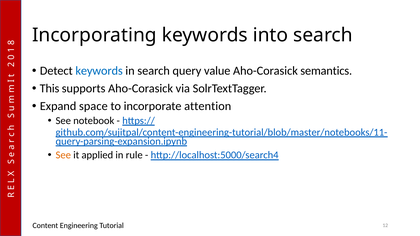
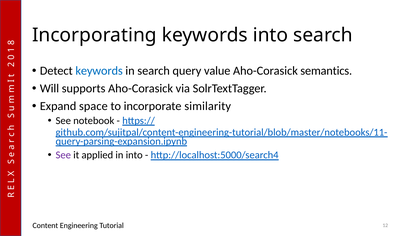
This: This -> Will
attention: attention -> similarity
See at (63, 155) colour: orange -> purple
in rule: rule -> into
